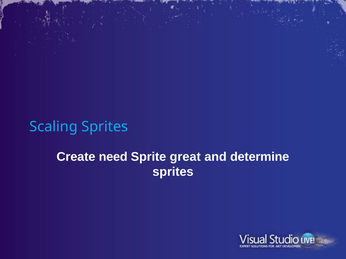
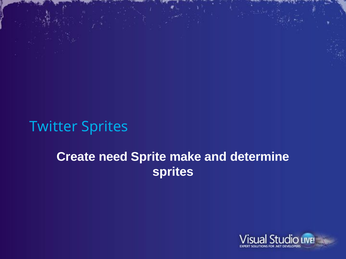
Scaling: Scaling -> Twitter
great: great -> make
